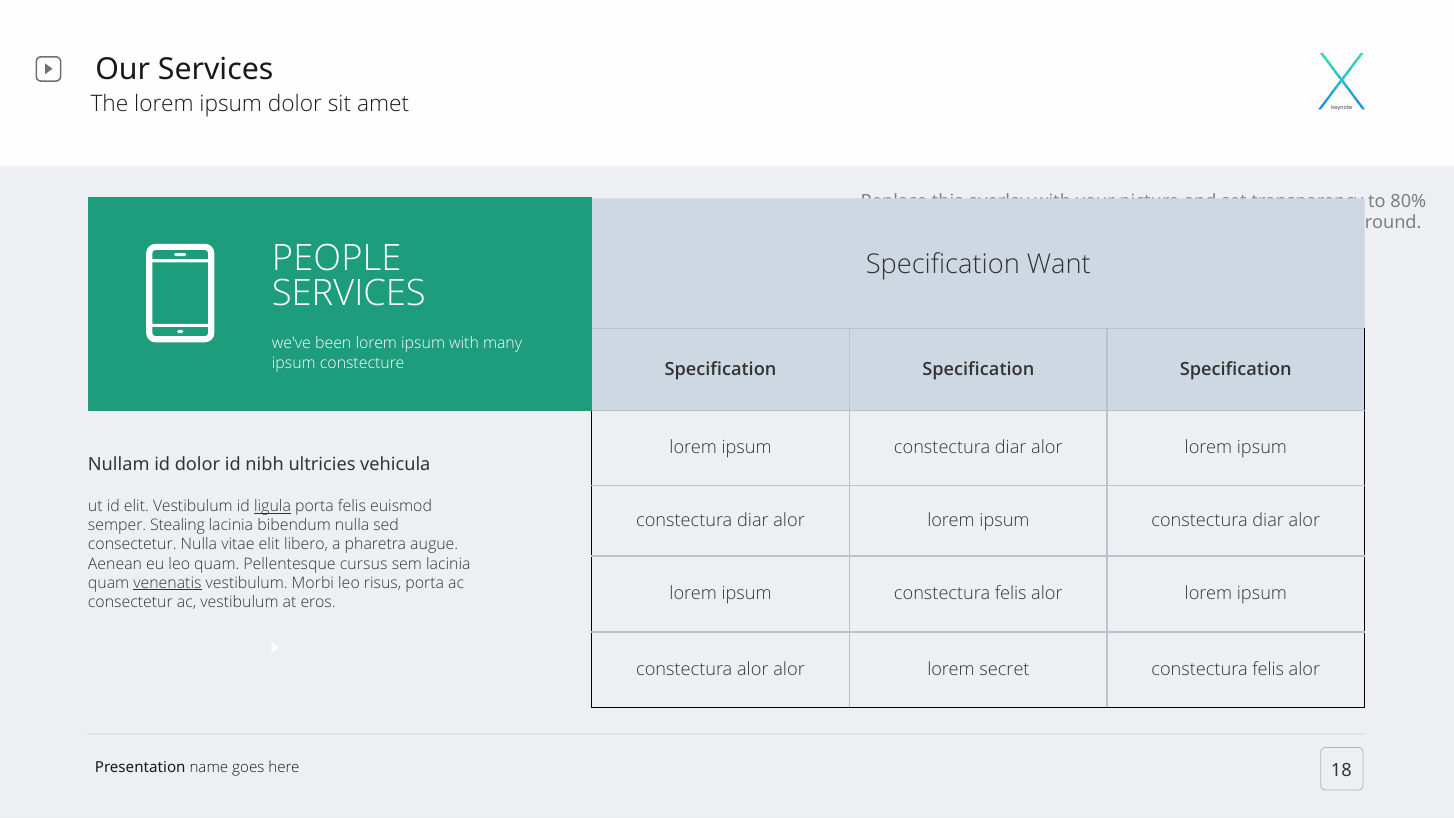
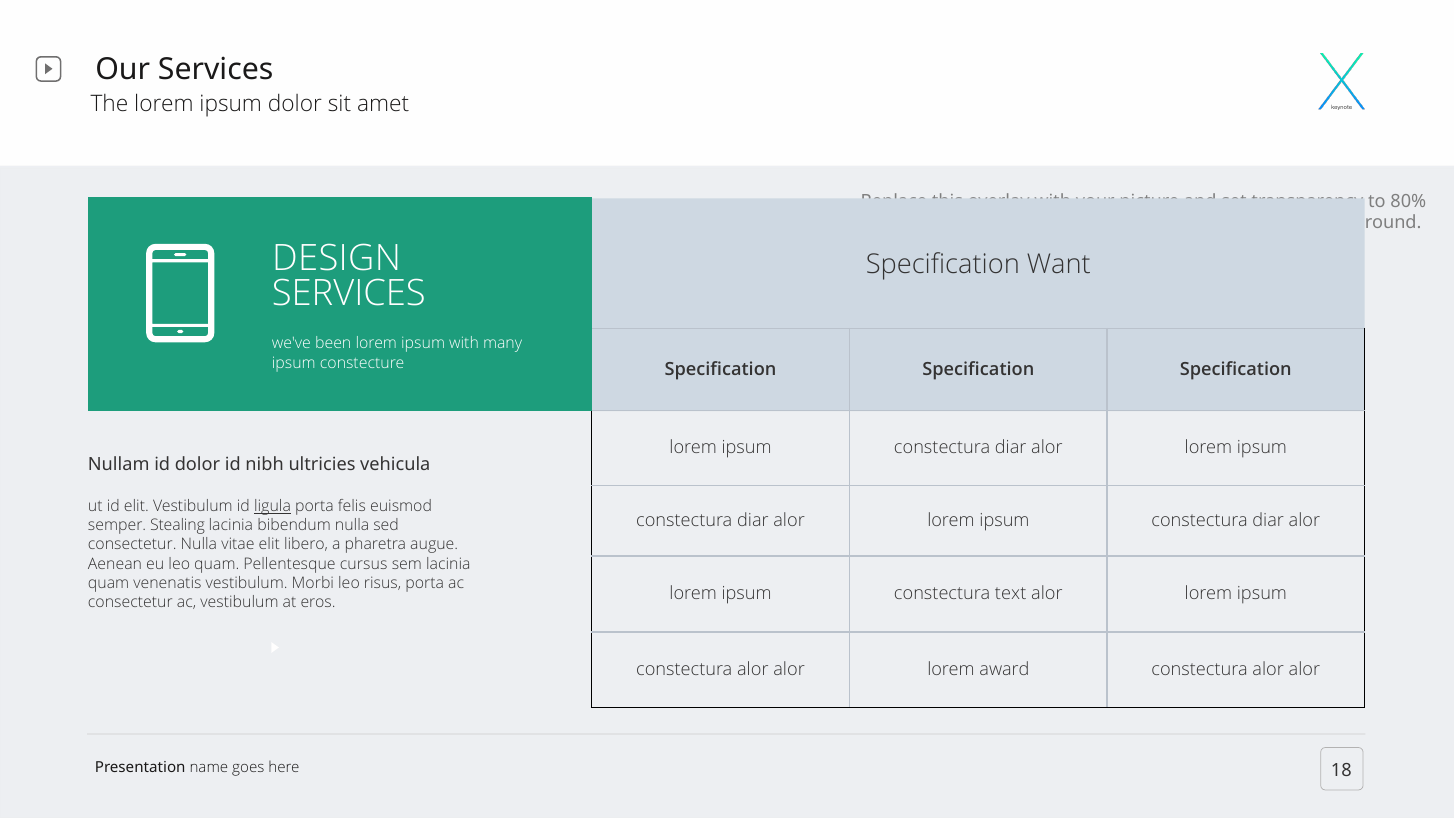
PEOPLE: PEOPLE -> DESIGN
venenatis underline: present -> none
ipsum constectura felis: felis -> text
secret: secret -> award
felis at (1268, 670): felis -> alor
